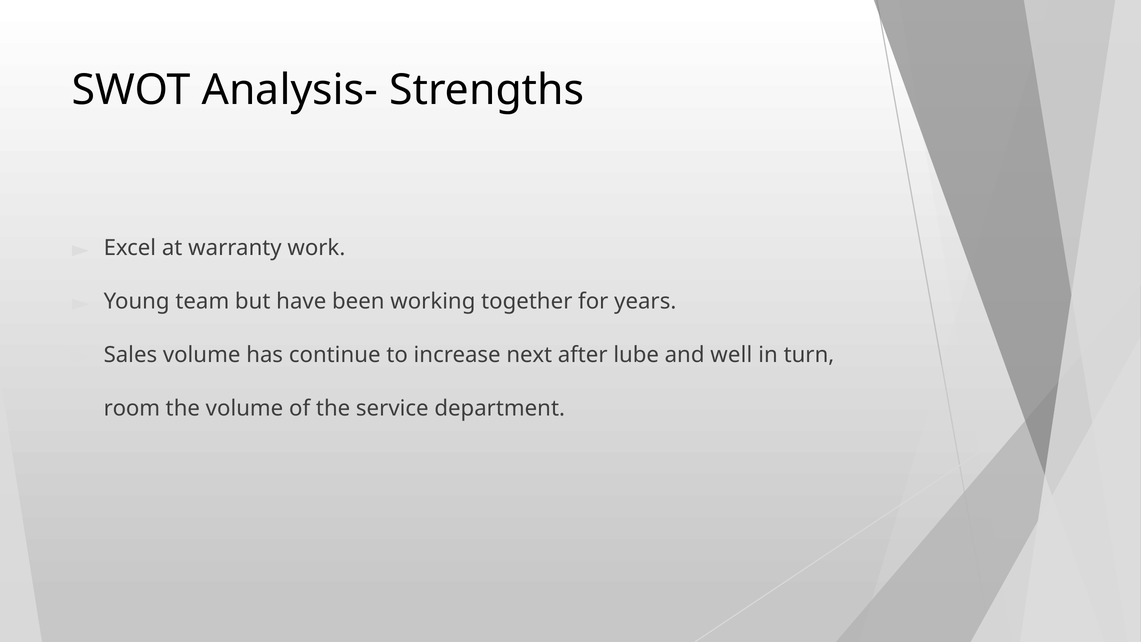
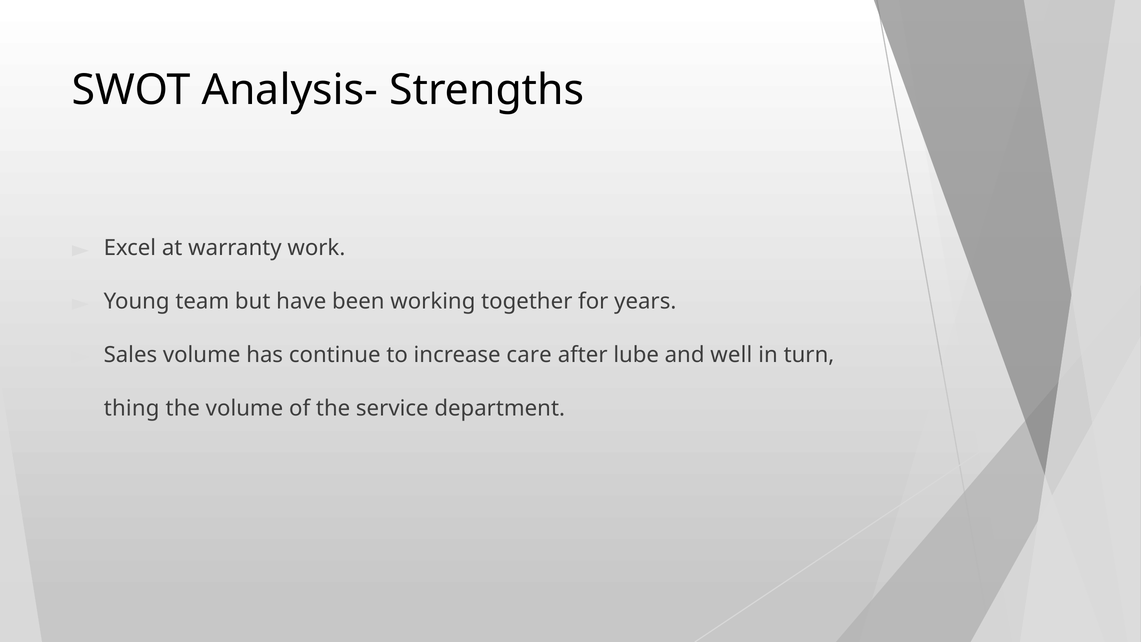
next: next -> care
room: room -> thing
